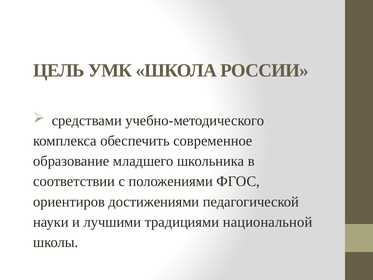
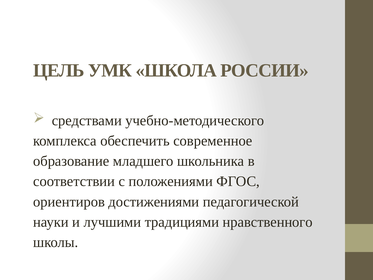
национальной: национальной -> нравственного
